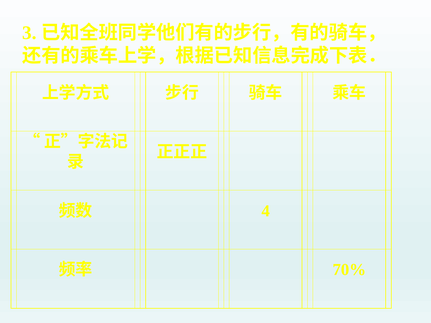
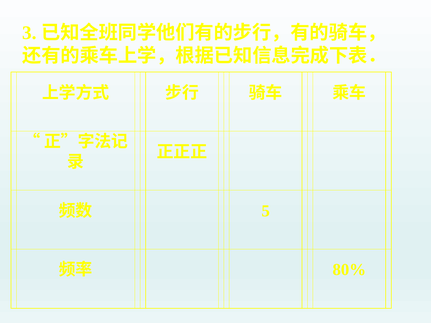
4: 4 -> 5
70%: 70% -> 80%
